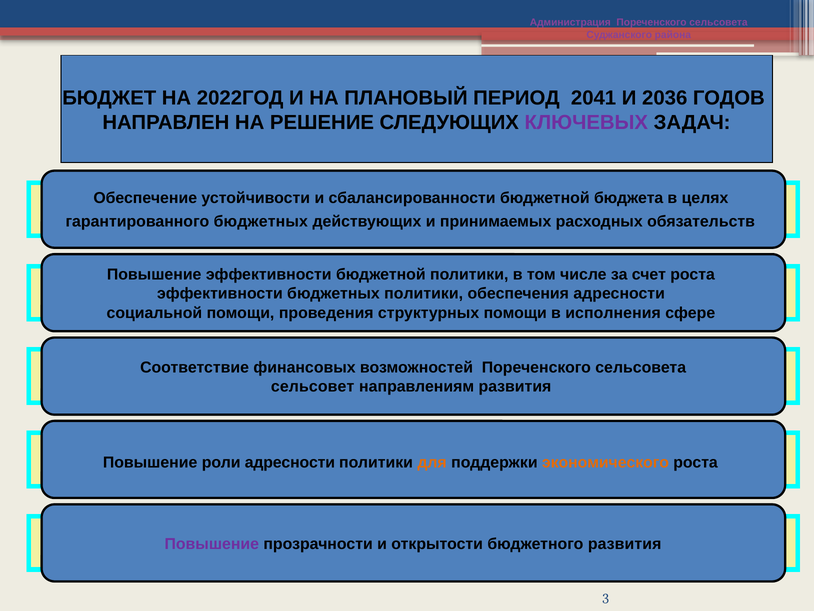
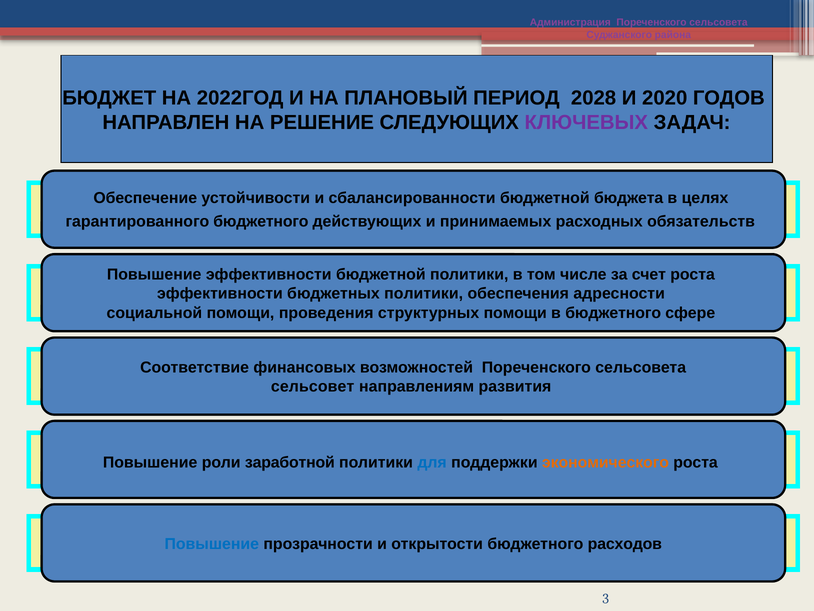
2041: 2041 -> 2028
2036: 2036 -> 2020
гарантированного бюджетных: бюджетных -> бюджетного
в исполнения: исполнения -> бюджетного
роли адресности: адресности -> заработной
для colour: orange -> blue
Повышение at (212, 544) colour: purple -> blue
бюджетного развития: развития -> расходов
